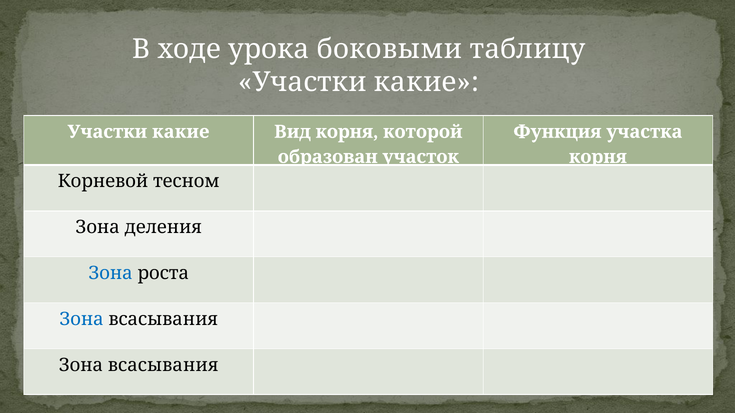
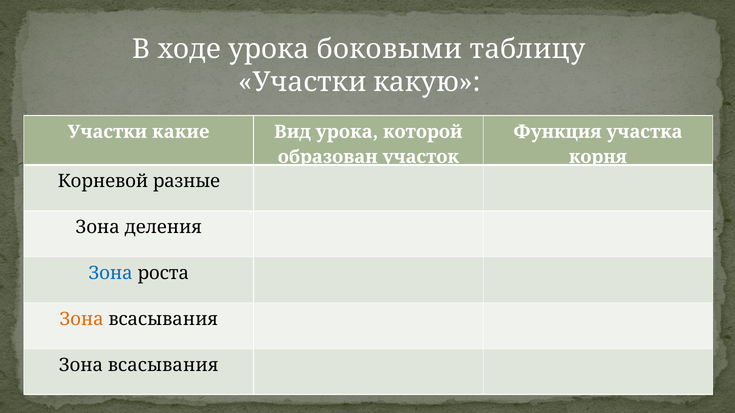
какие at (427, 82): какие -> какую
Вид корня: корня -> урока
тесном: тесном -> разные
Зона at (82, 319) colour: blue -> orange
